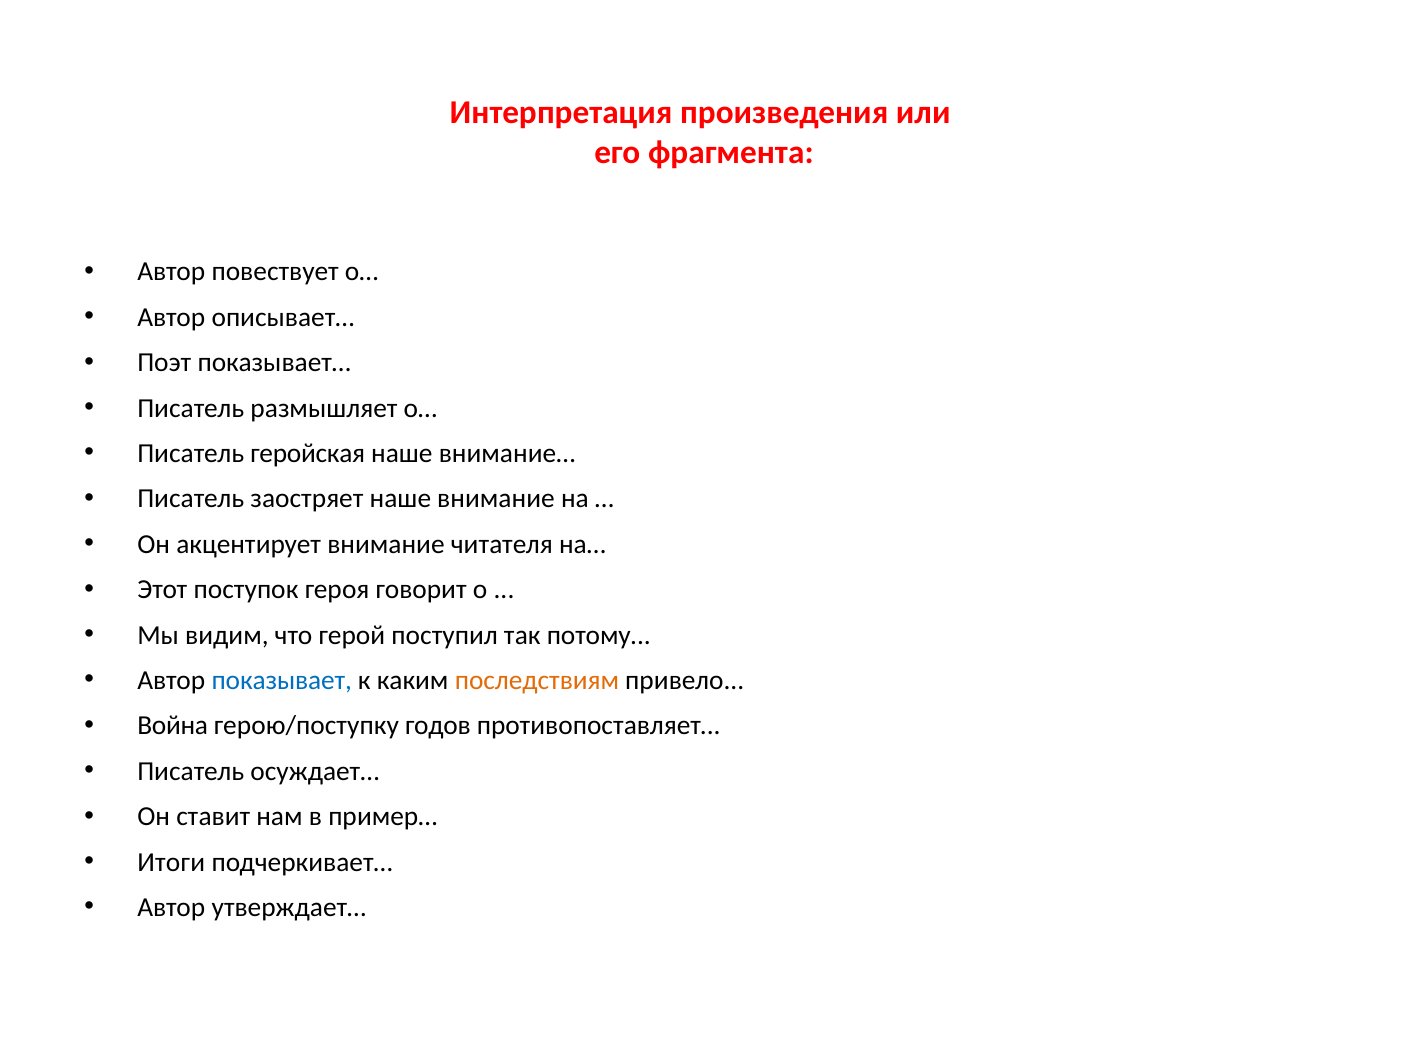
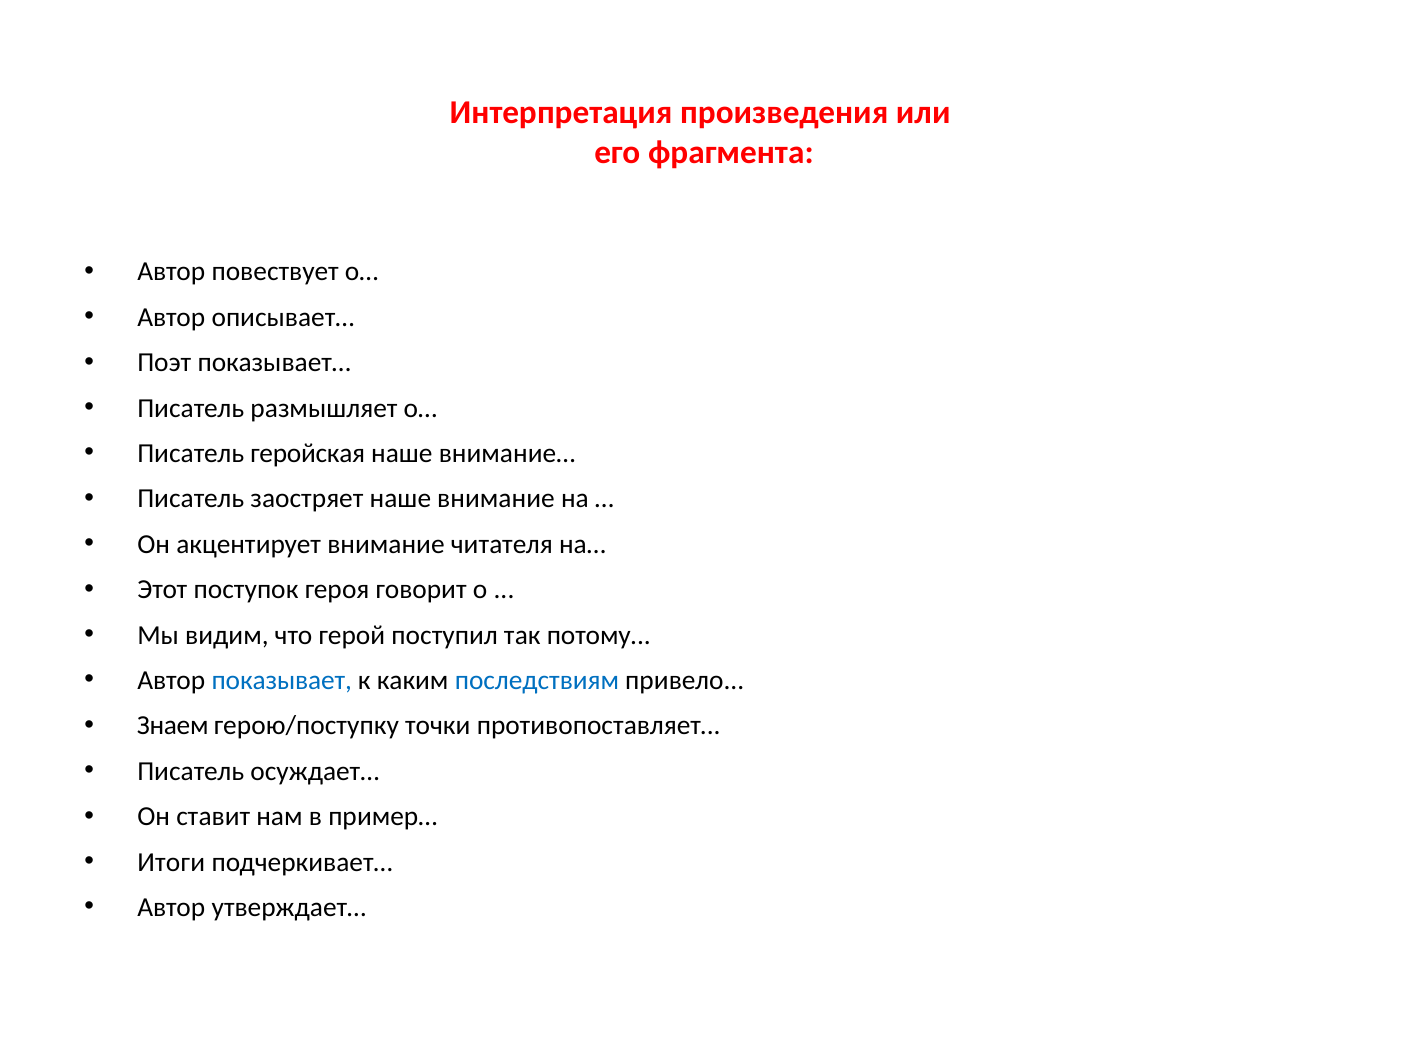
последствиям colour: orange -> blue
Война: Война -> Знаем
годов: годов -> точки
